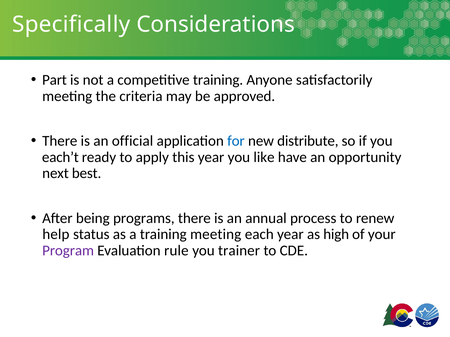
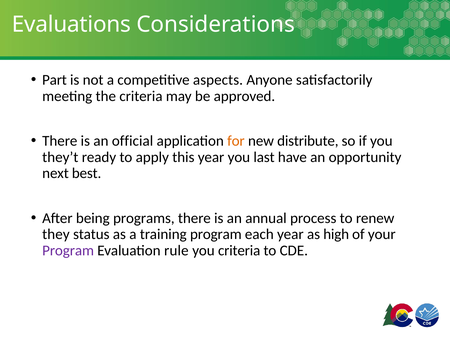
Specifically: Specifically -> Evaluations
competitive training: training -> aspects
for colour: blue -> orange
each’t: each’t -> they’t
like: like -> last
help: help -> they
training meeting: meeting -> program
you trainer: trainer -> criteria
